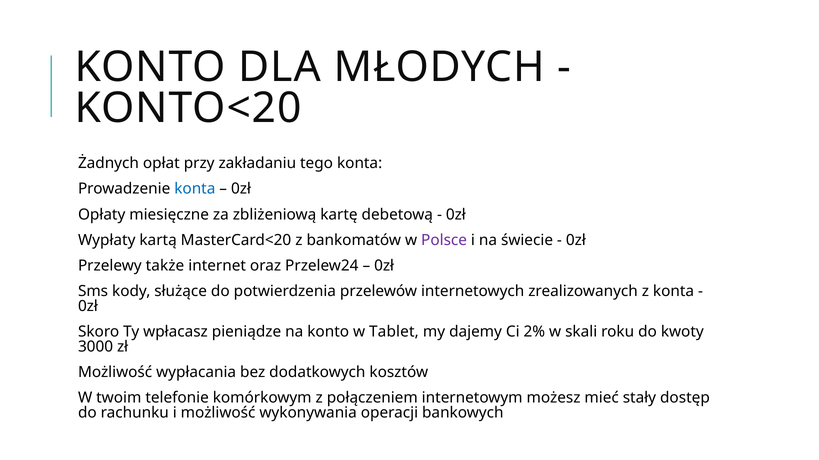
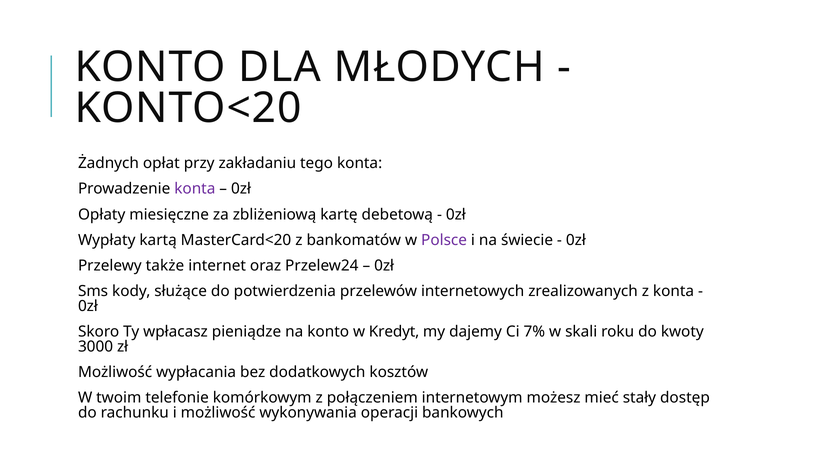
konta at (195, 189) colour: blue -> purple
Tablet: Tablet -> Kredyt
2%: 2% -> 7%
